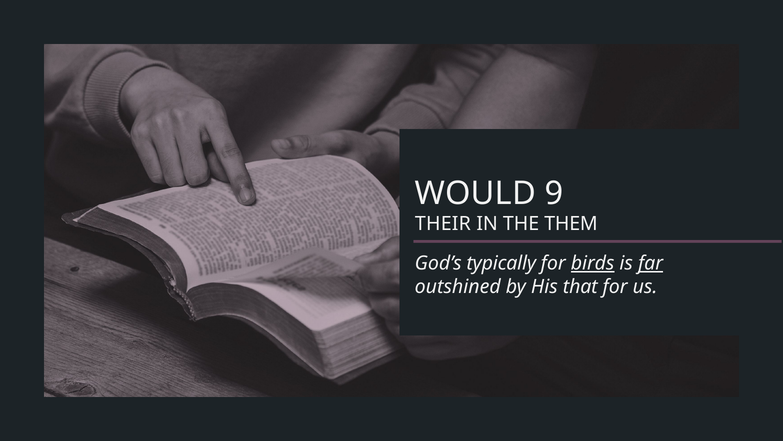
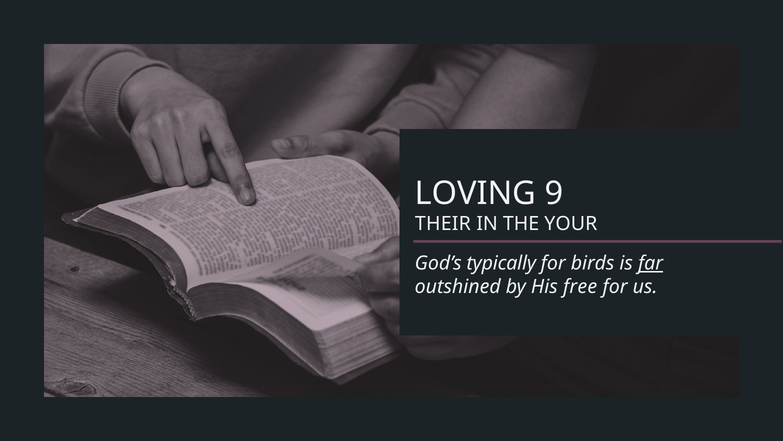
WOULD: WOULD -> LOVING
THEM: THEM -> YOUR
birds underline: present -> none
that: that -> free
